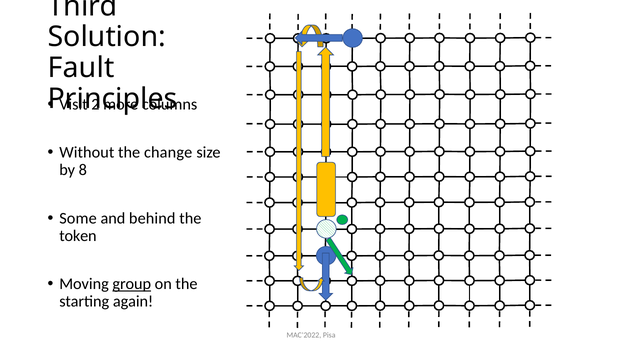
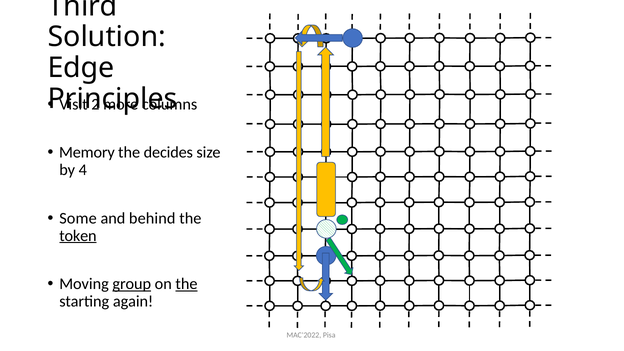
Fault: Fault -> Edge
Without: Without -> Memory
change: change -> decides
8: 8 -> 4
token underline: none -> present
the at (186, 284) underline: none -> present
